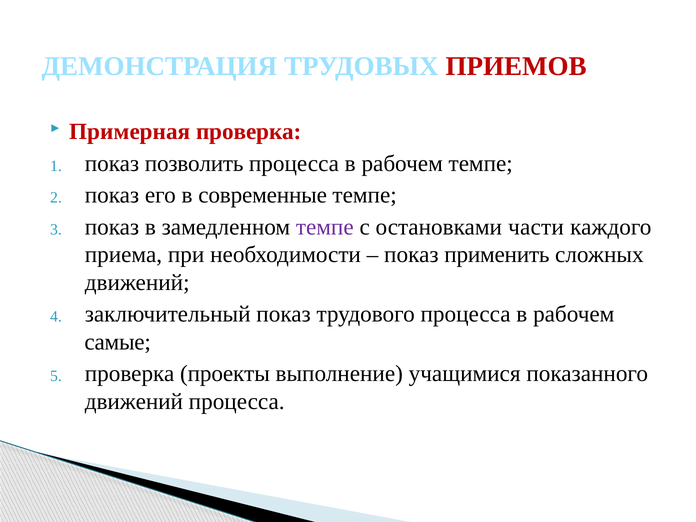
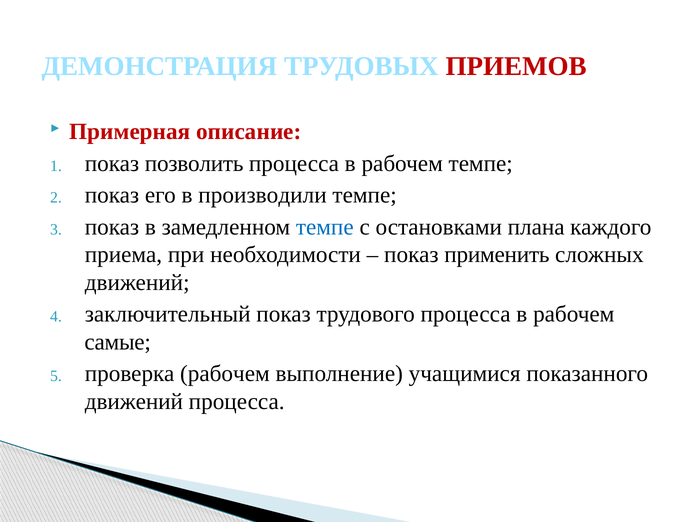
Примерная проверка: проверка -> описание
современные: современные -> производили
темпе at (325, 227) colour: purple -> blue
части: части -> плана
проверка проекты: проекты -> рабочем
